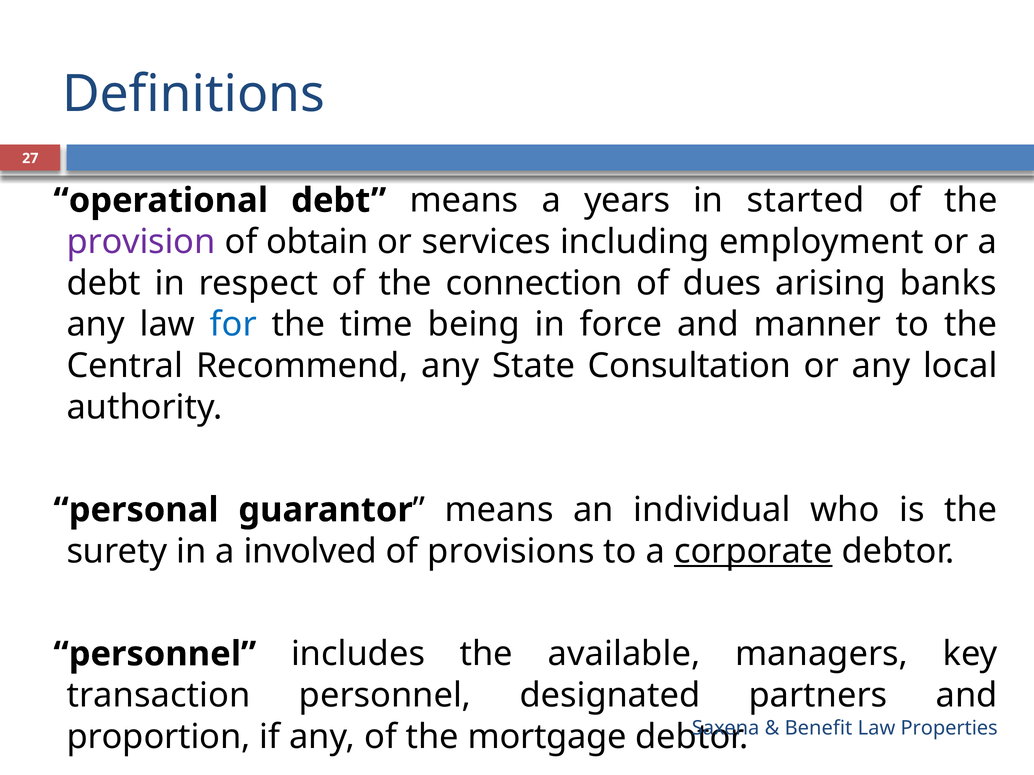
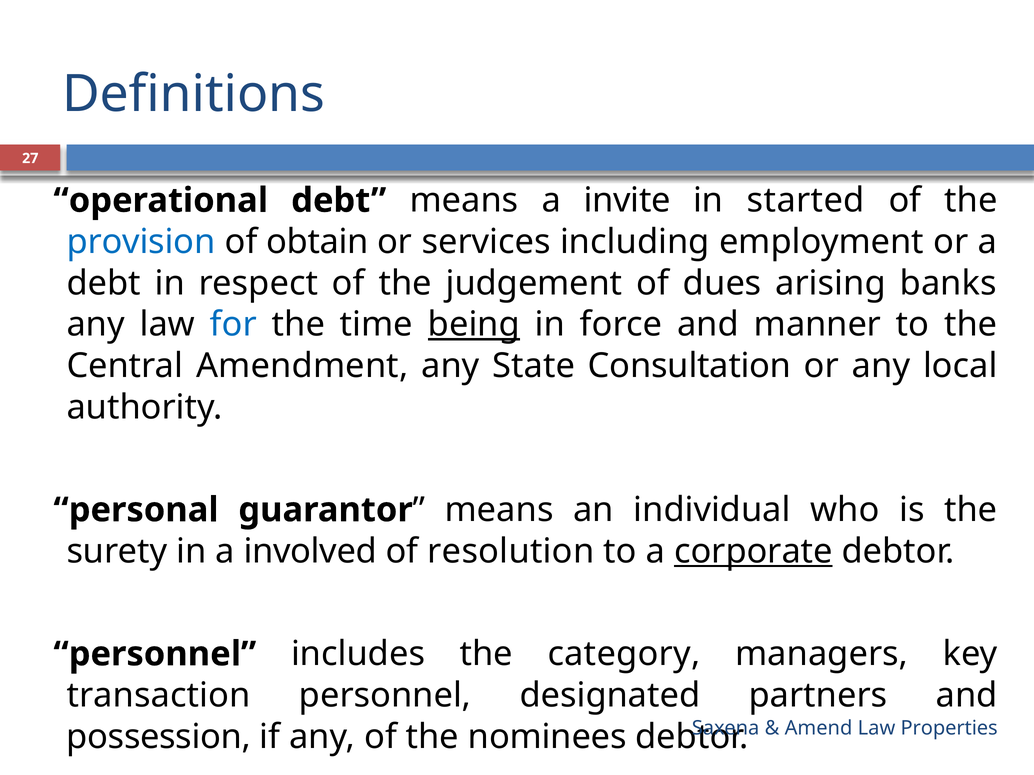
years: years -> invite
provision colour: purple -> blue
connection: connection -> judgement
being underline: none -> present
Recommend: Recommend -> Amendment
provisions: provisions -> resolution
available: available -> category
Benefit: Benefit -> Amend
proportion: proportion -> possession
mortgage: mortgage -> nominees
